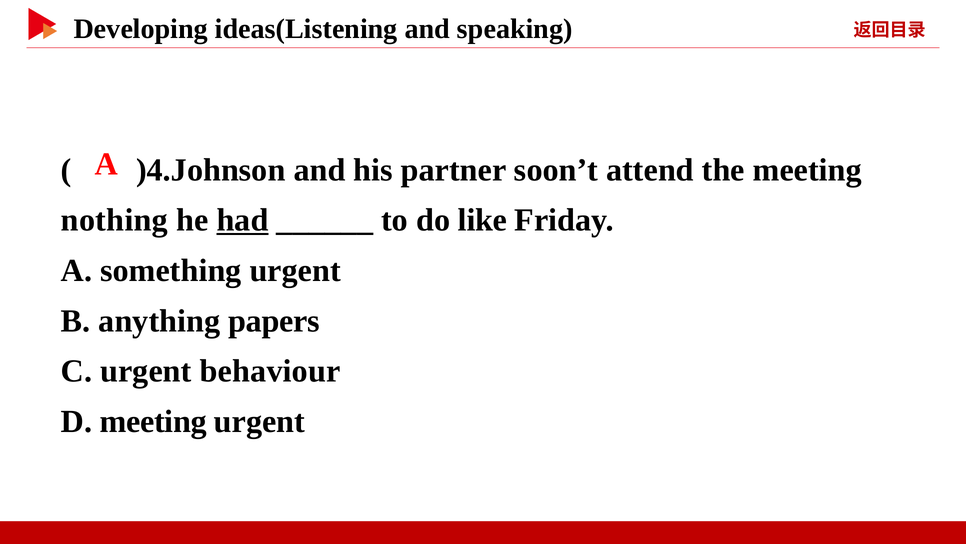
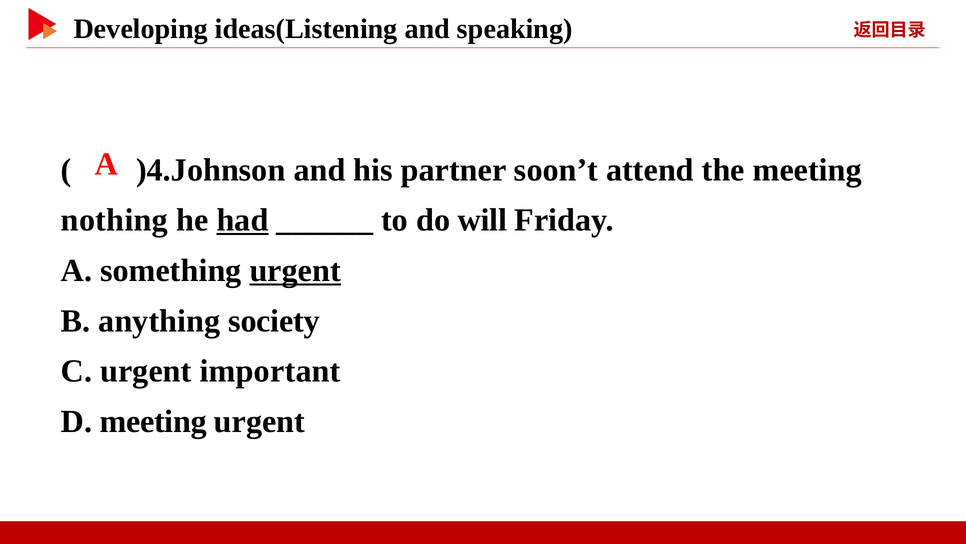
like: like -> will
urgent at (295, 270) underline: none -> present
papers: papers -> society
behaviour: behaviour -> important
